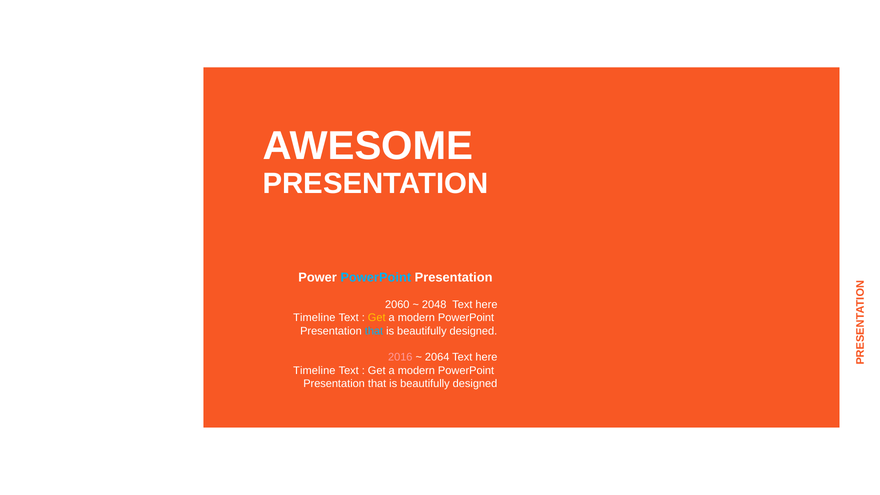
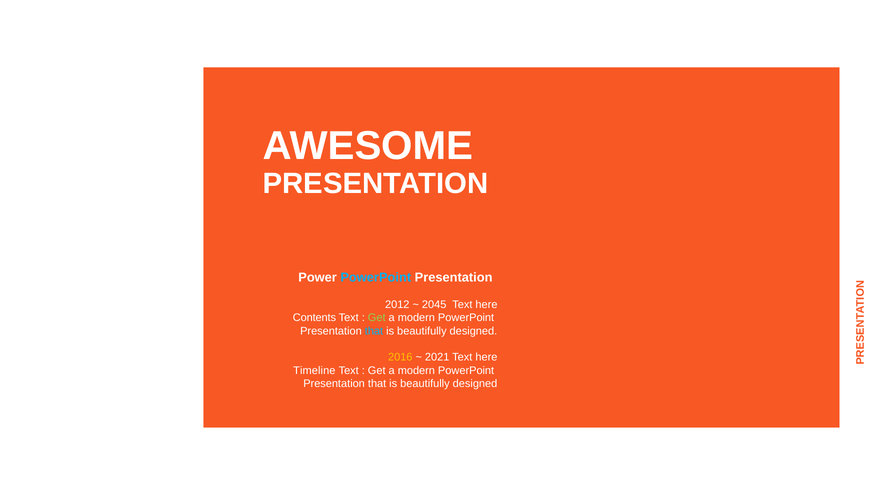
2060: 2060 -> 2012
2048: 2048 -> 2045
Timeline at (314, 318): Timeline -> Contents
Get at (377, 318) colour: yellow -> light green
2016 colour: pink -> yellow
2064: 2064 -> 2021
